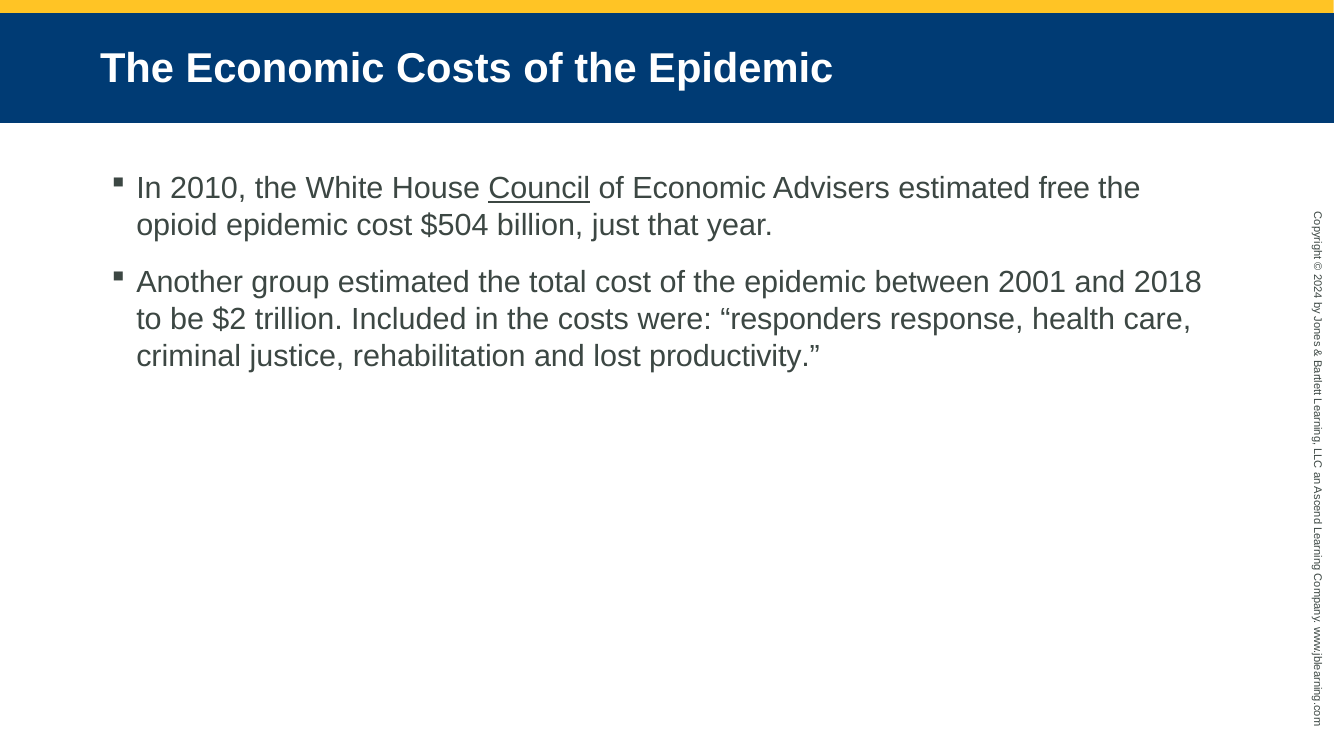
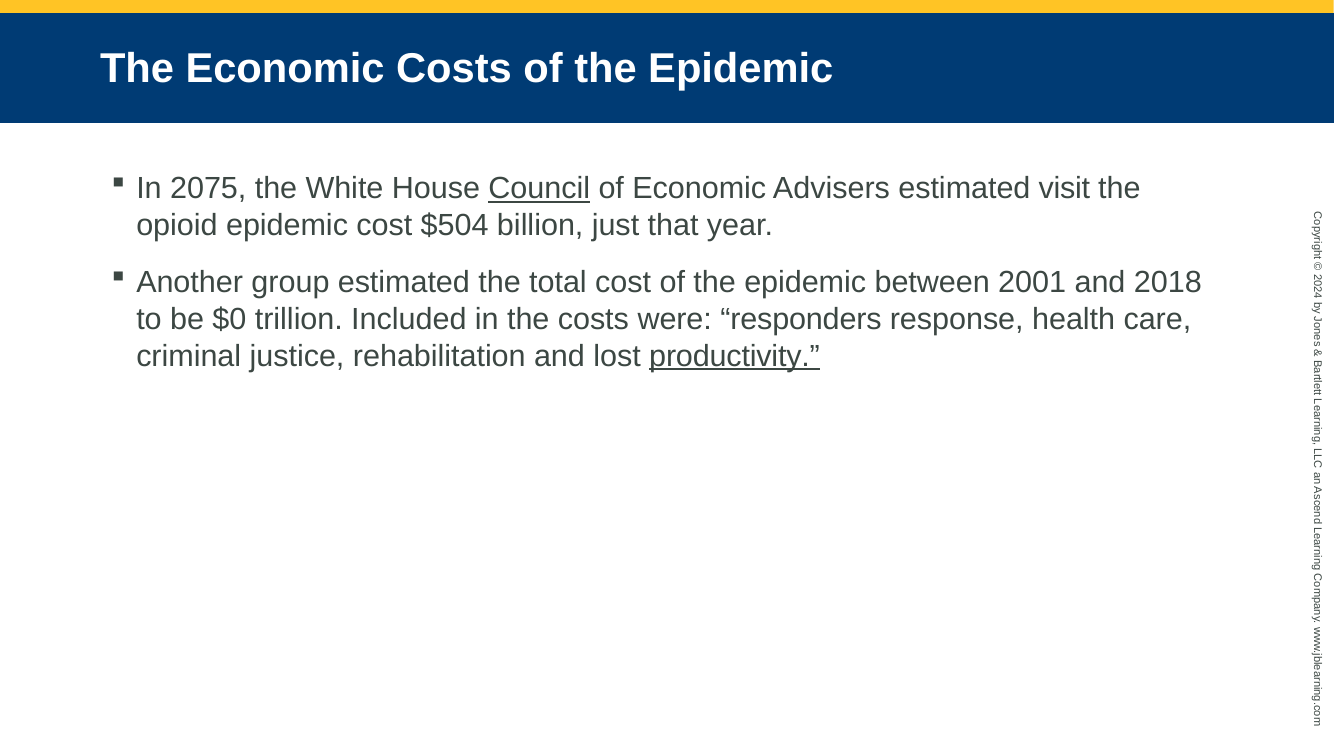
2010: 2010 -> 2075
free: free -> visit
$2: $2 -> $0
productivity underline: none -> present
